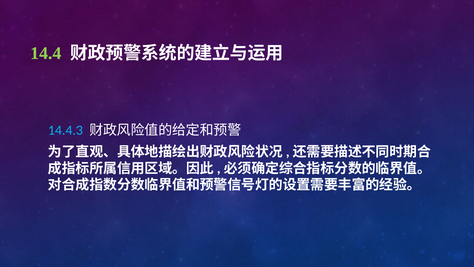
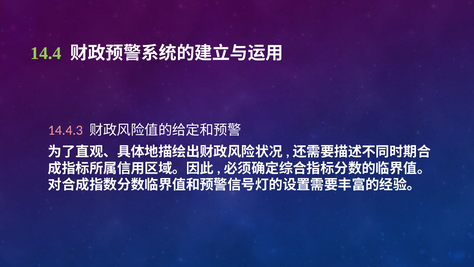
14.4.3 colour: light blue -> pink
